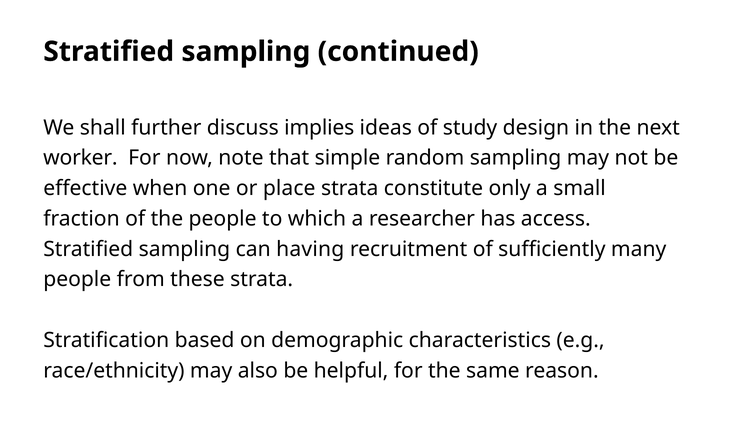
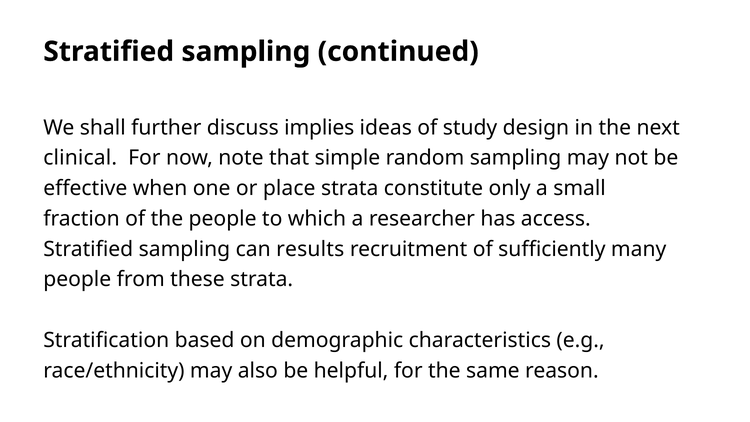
worker: worker -> clinical
having: having -> results
